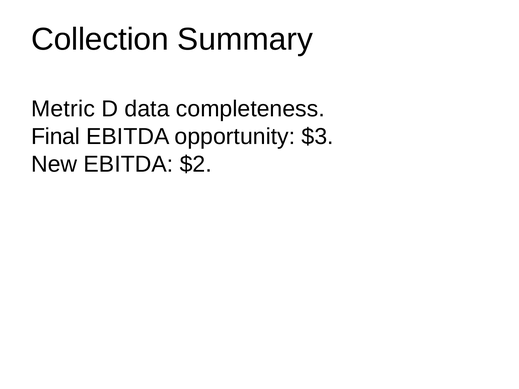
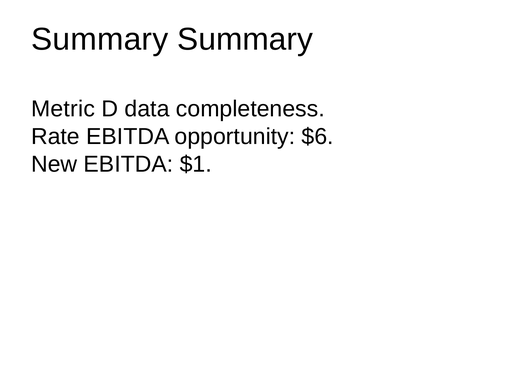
Collection at (100, 39): Collection -> Summary
Final: Final -> Rate
$3: $3 -> $6
$2: $2 -> $1
